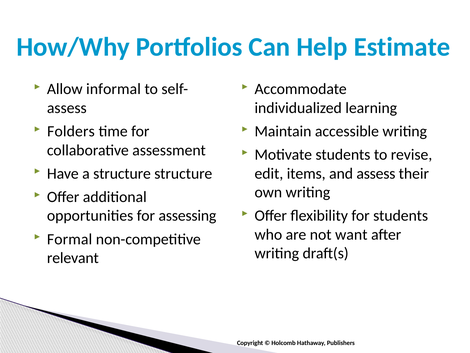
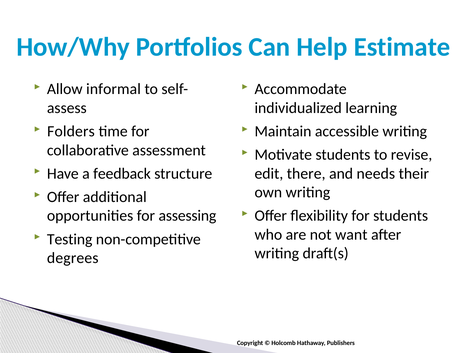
items: items -> there
and assess: assess -> needs
a structure: structure -> feedback
Formal: Formal -> Testing
relevant: relevant -> degrees
